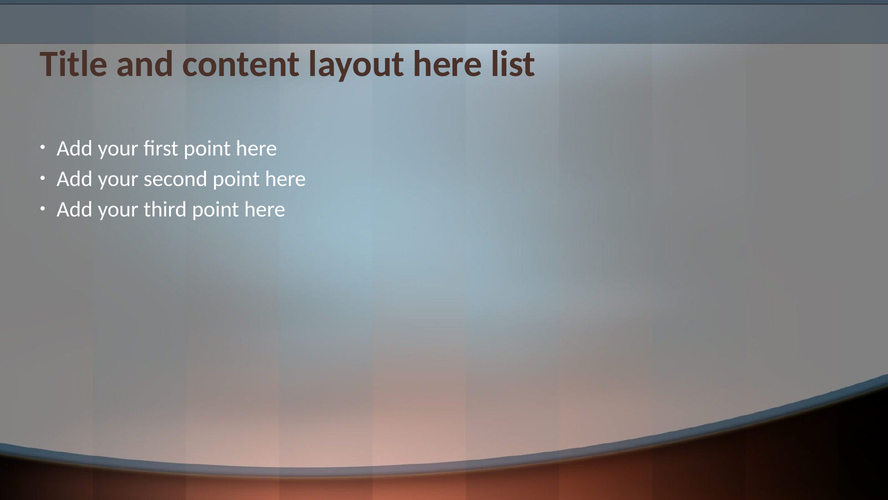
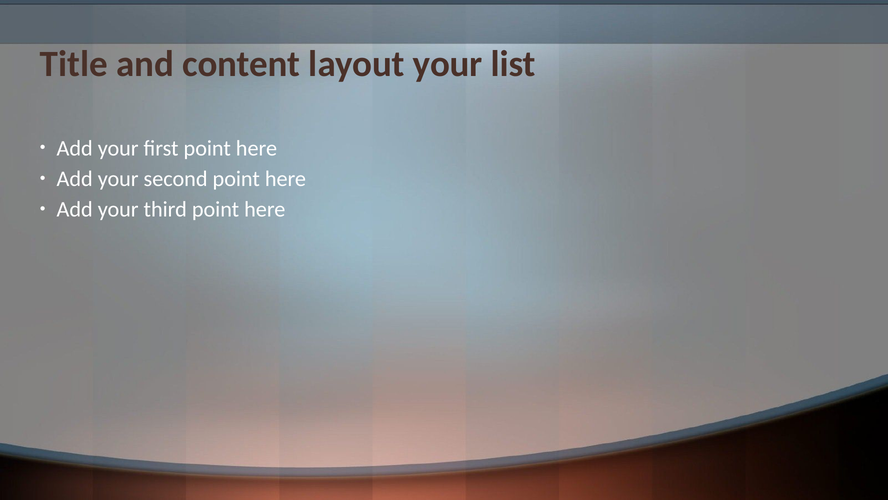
layout here: here -> your
